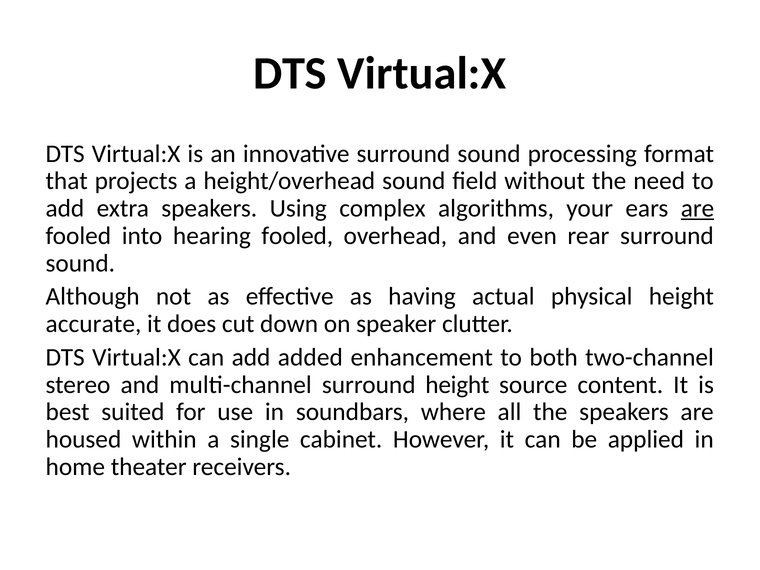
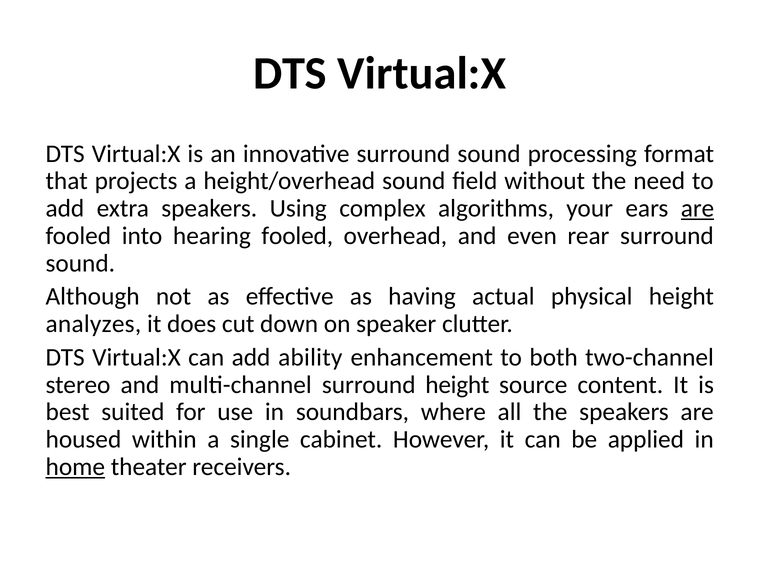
accurate: accurate -> analyzes
added: added -> ability
home underline: none -> present
